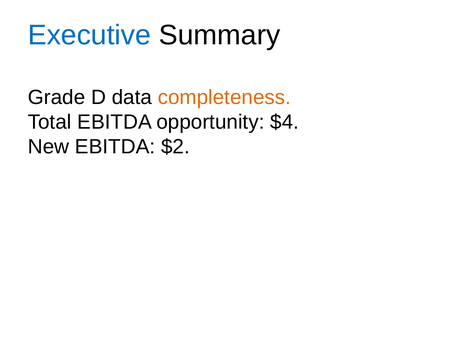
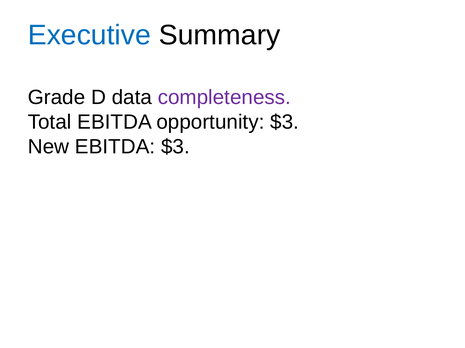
completeness colour: orange -> purple
opportunity $4: $4 -> $3
EBITDA $2: $2 -> $3
